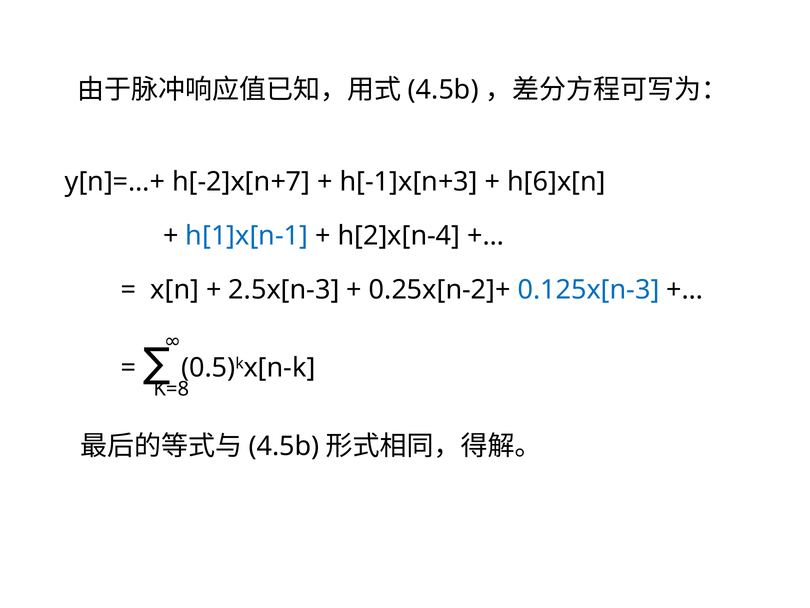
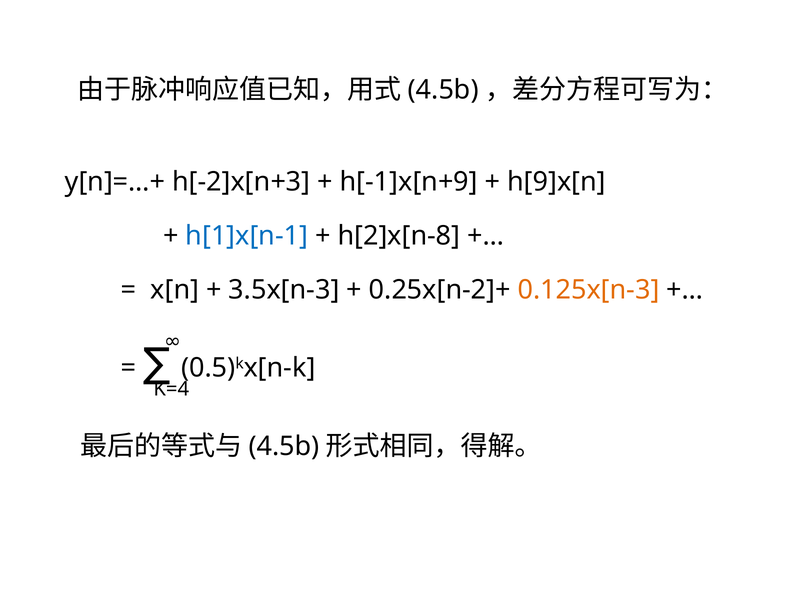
h[-2]x[n+7: h[-2]x[n+7 -> h[-2]x[n+3
h[-1]x[n+3: h[-1]x[n+3 -> h[-1]x[n+9
h[6]x[n: h[6]x[n -> h[9]x[n
h[2]x[n-4: h[2]x[n-4 -> h[2]x[n-8
2.5x[n-3: 2.5x[n-3 -> 3.5x[n-3
0.125x[n-3 colour: blue -> orange
K=8: K=8 -> K=4
